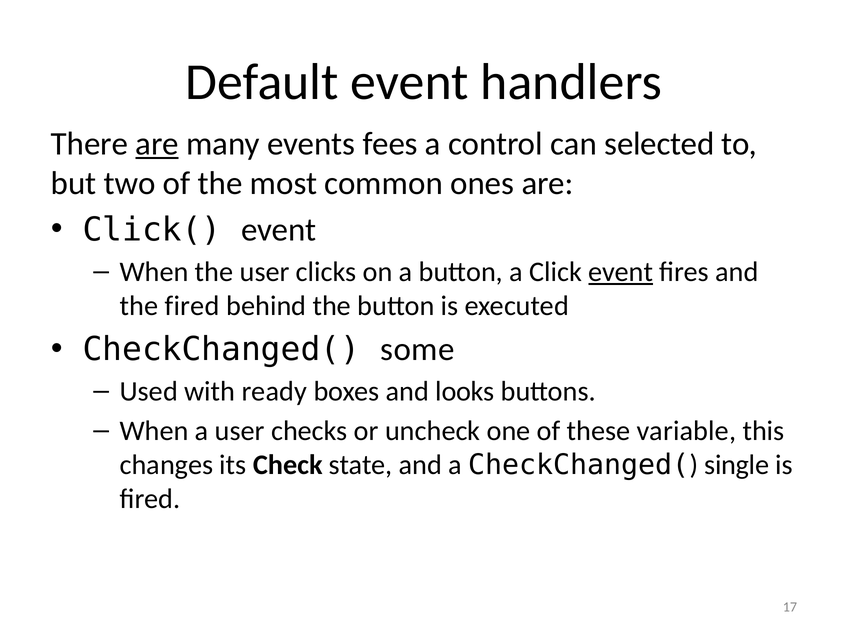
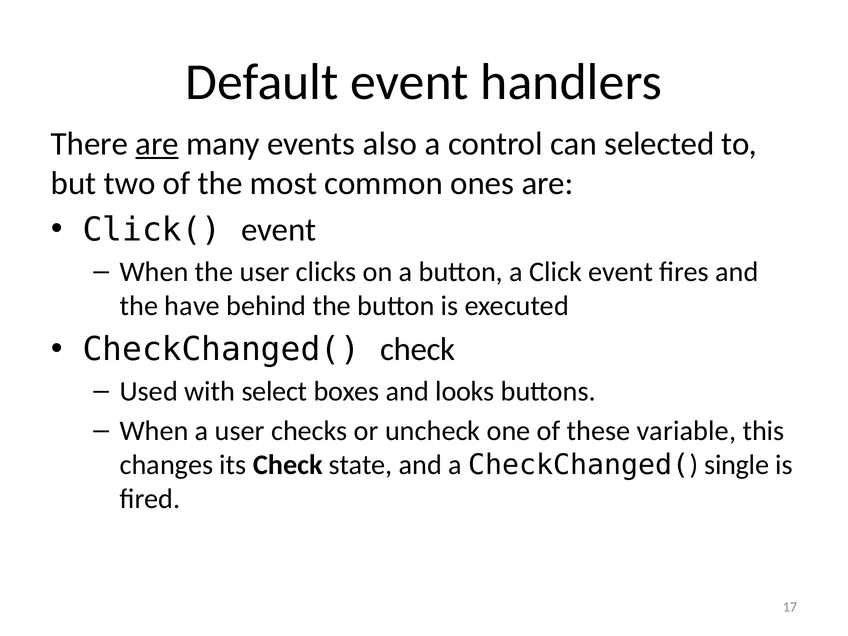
fees: fees -> also
event at (621, 272) underline: present -> none
the fired: fired -> have
CheckChanged( some: some -> check
ready: ready -> select
